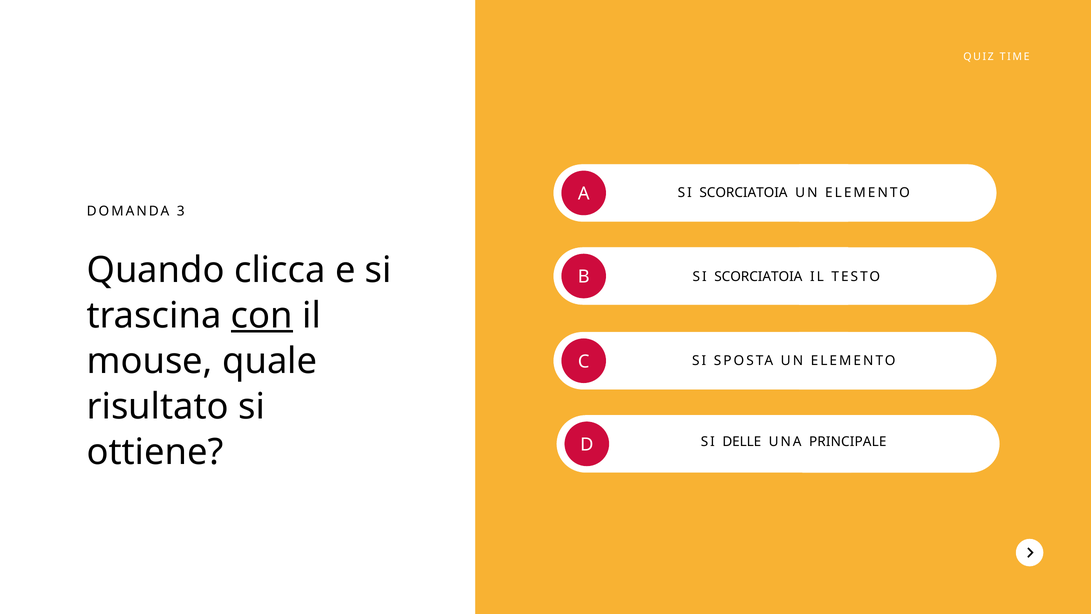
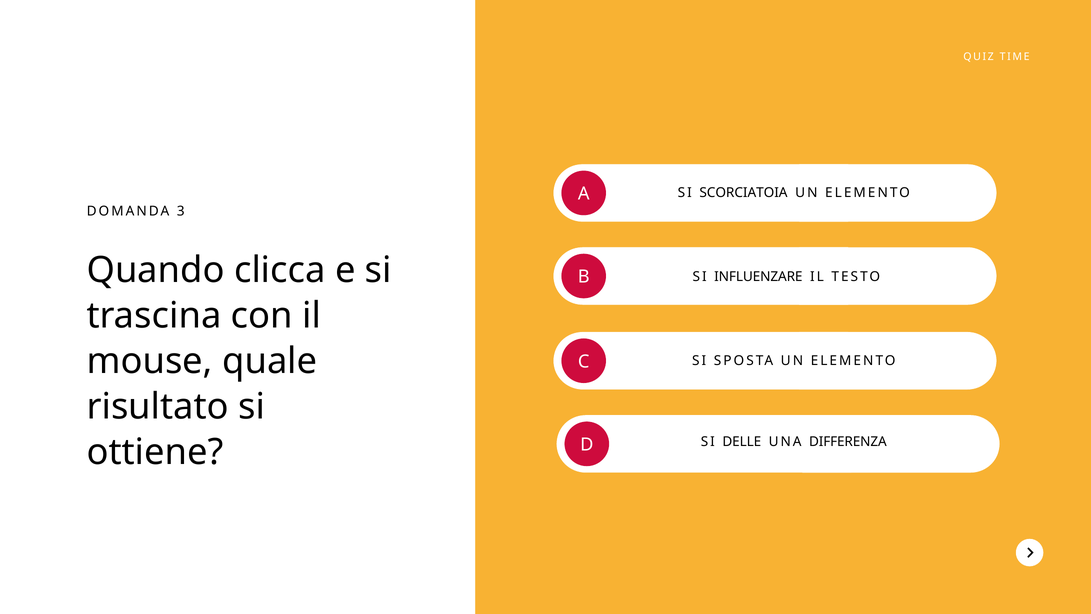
SCORCIATOIA at (758, 277): SCORCIATOIA -> INFLUENZARE
con underline: present -> none
PRINCIPALE: PRINCIPALE -> DIFFERENZA
